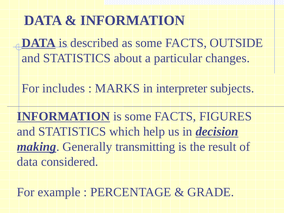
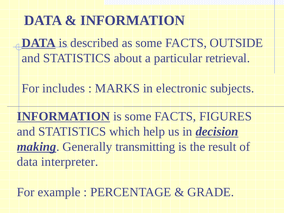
changes: changes -> retrieval
interpreter: interpreter -> electronic
considered: considered -> interpreter
